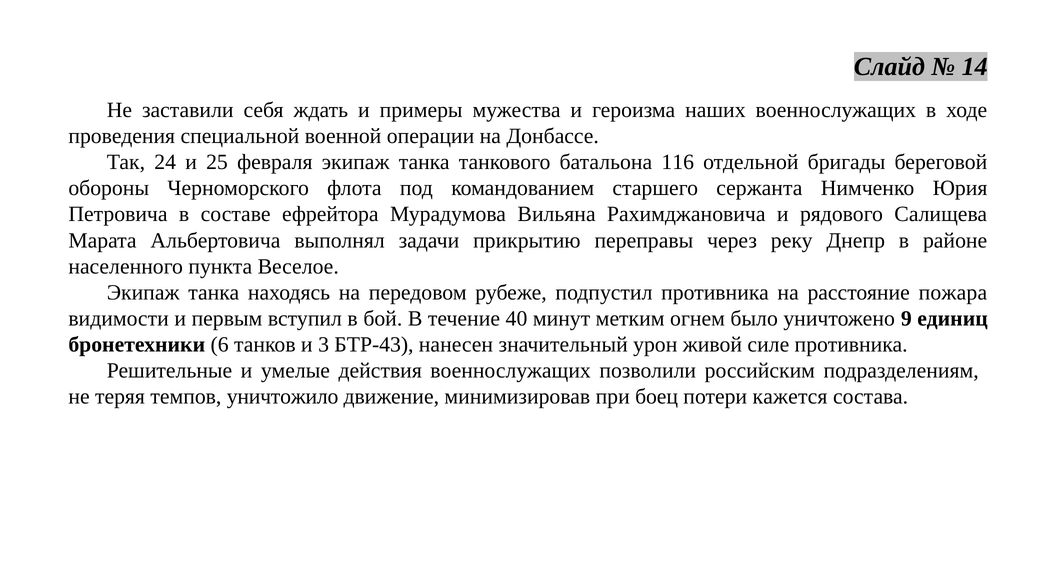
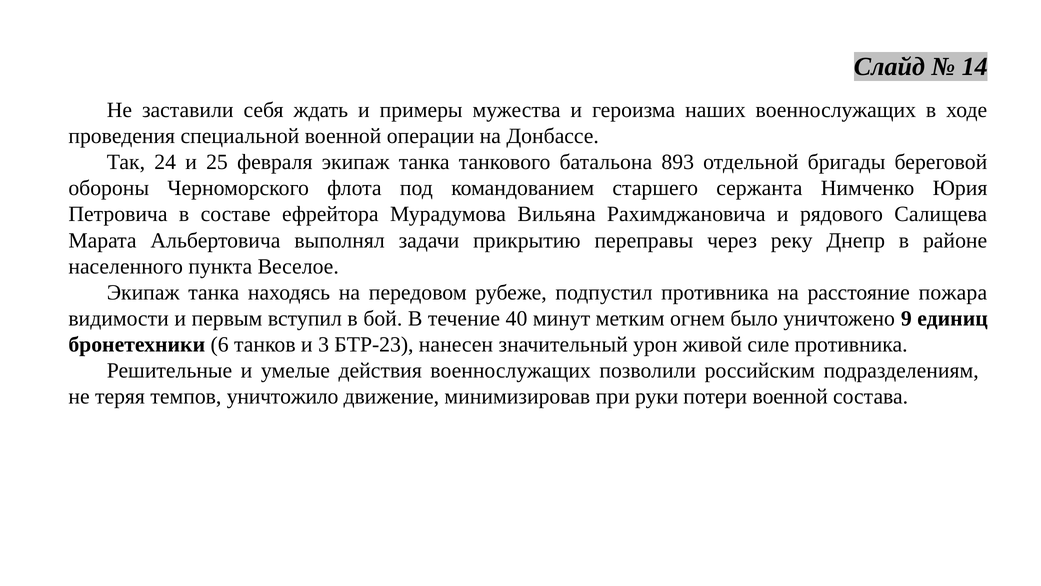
116: 116 -> 893
БТР-43: БТР-43 -> БТР-23
боец: боец -> руки
потери кажется: кажется -> военной
